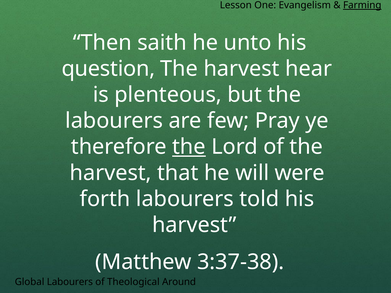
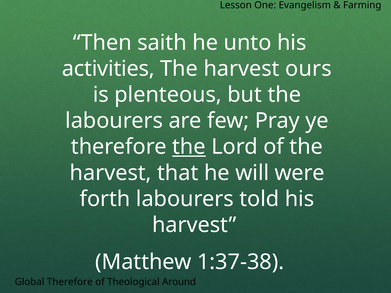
Farming underline: present -> none
question: question -> activities
hear: hear -> ours
3:37-38: 3:37-38 -> 1:37-38
Global Labourers: Labourers -> Therefore
